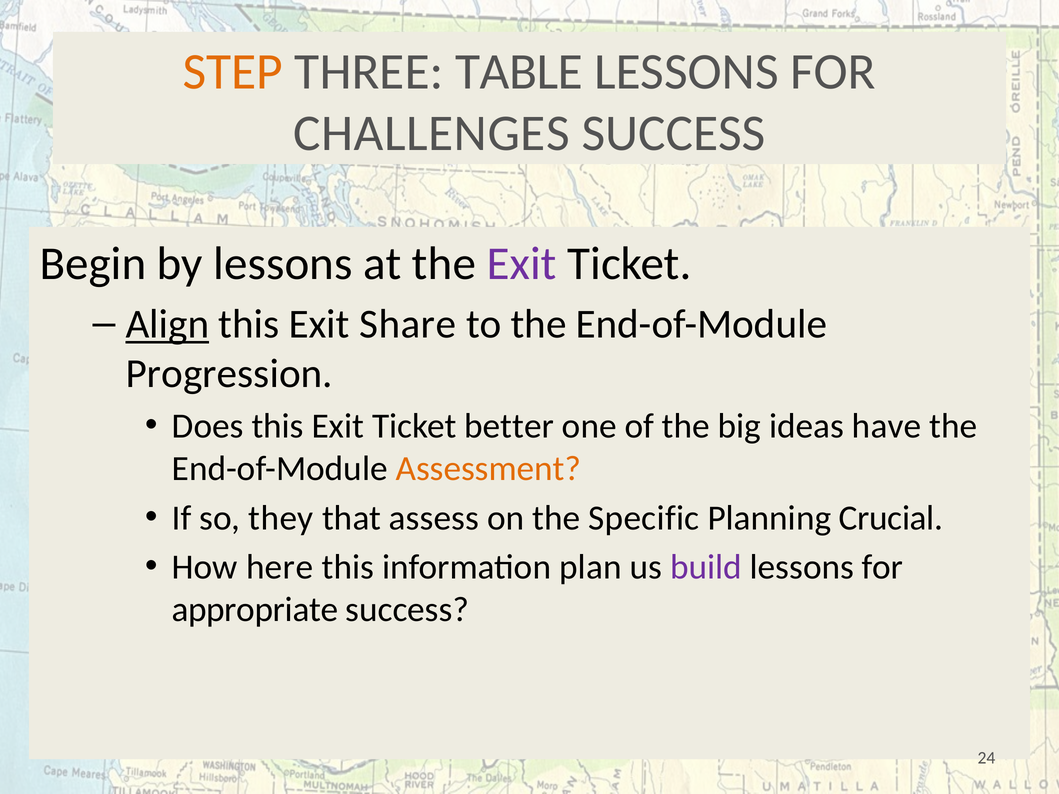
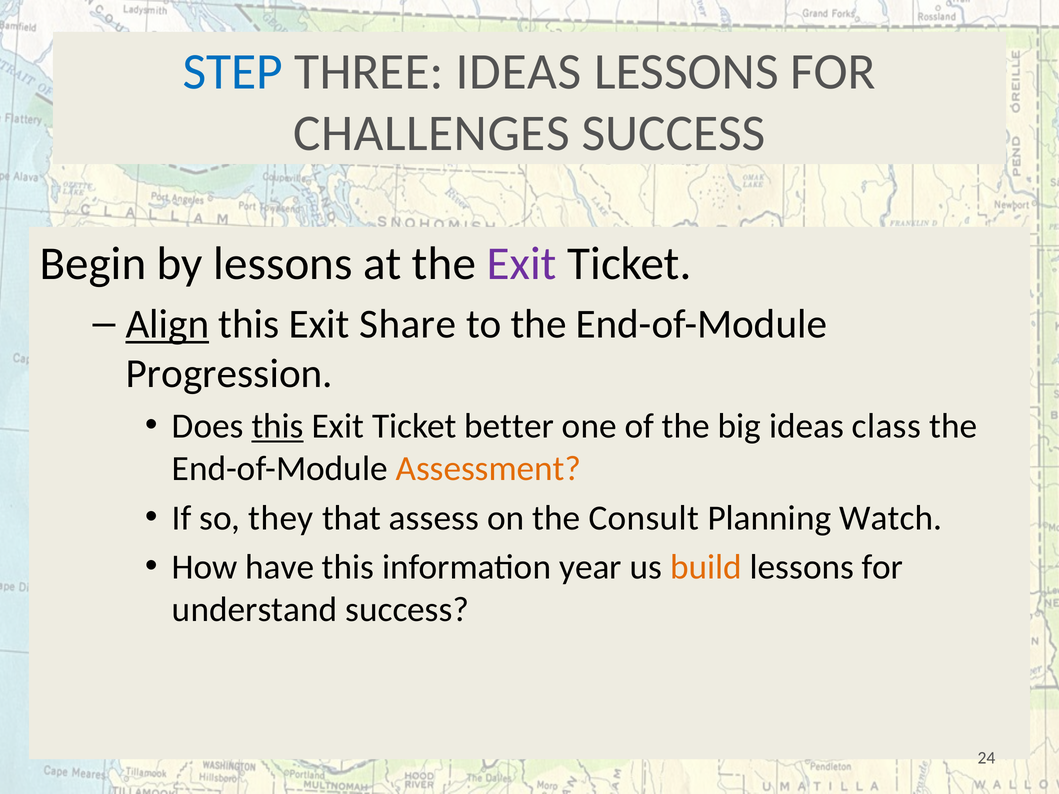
STEP colour: orange -> blue
THREE TABLE: TABLE -> IDEAS
this at (278, 426) underline: none -> present
have: have -> class
Specific: Specific -> Consult
Crucial: Crucial -> Watch
here: here -> have
plan: plan -> year
build colour: purple -> orange
appropriate: appropriate -> understand
